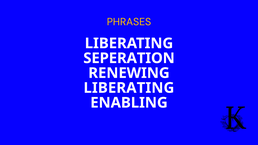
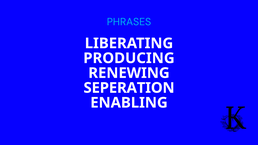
PHRASES colour: yellow -> light blue
SEPERATION: SEPERATION -> PRODUCING
LIBERATING at (129, 88): LIBERATING -> SEPERATION
